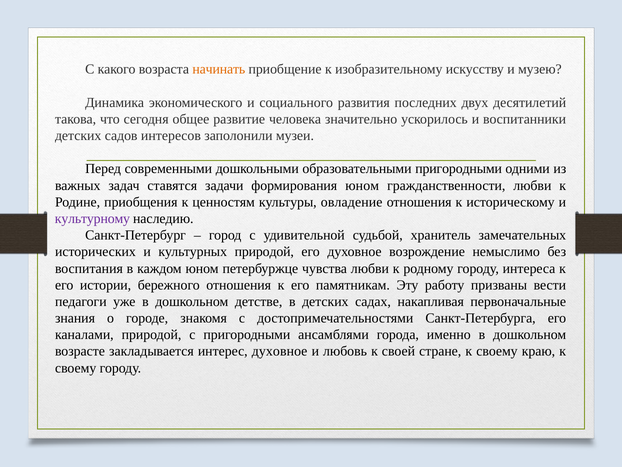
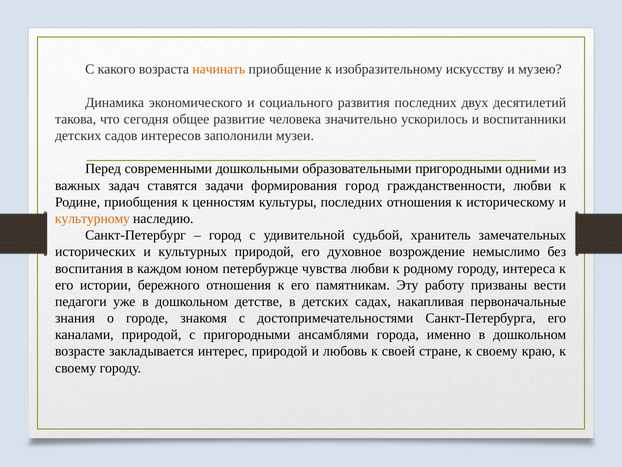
формирования юном: юном -> город
культуры овладение: овладение -> последних
культурному colour: purple -> orange
интерес духовное: духовное -> природой
